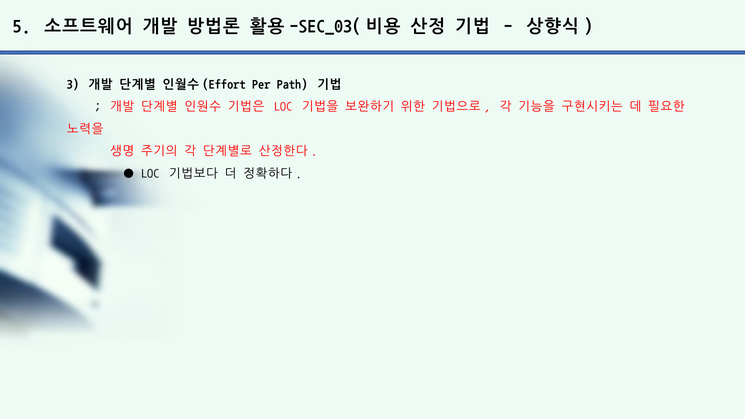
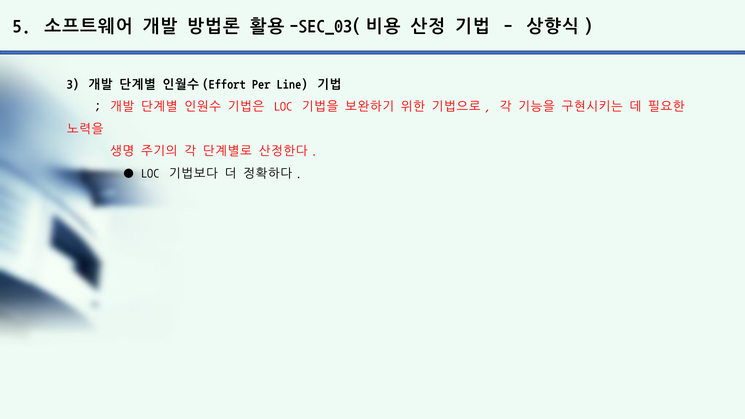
Path: Path -> Line
